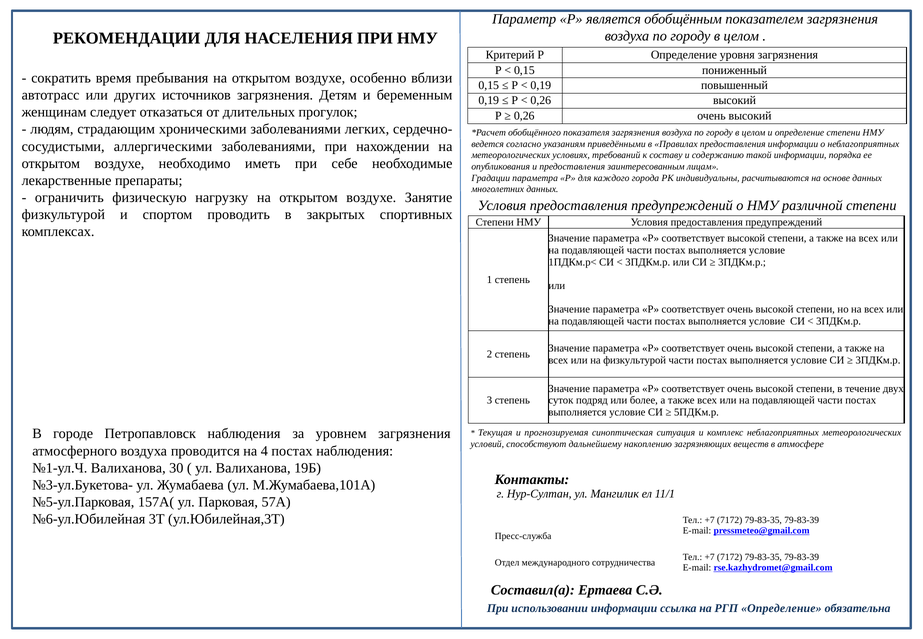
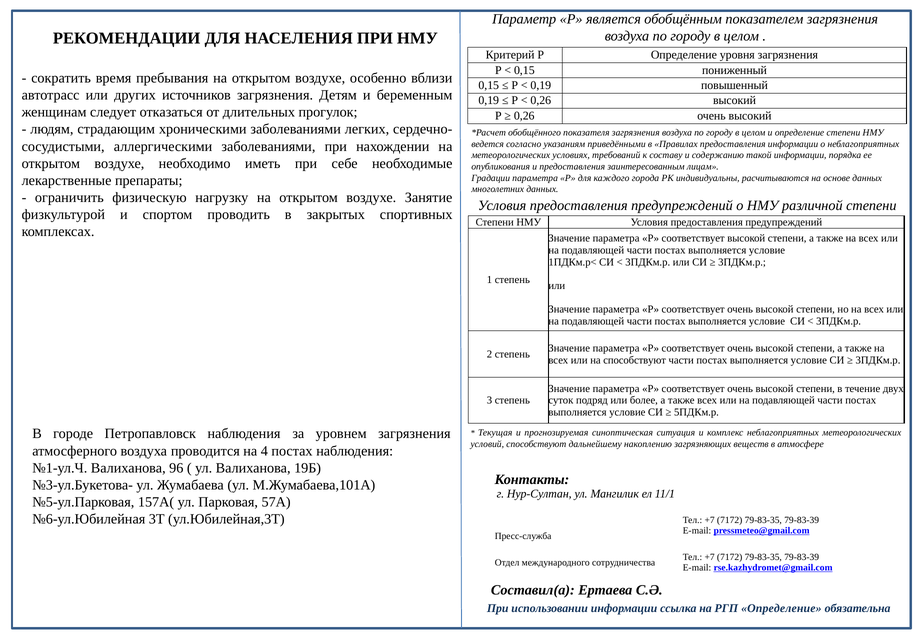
на физкультурой: физкультурой -> способствуют
30: 30 -> 96
